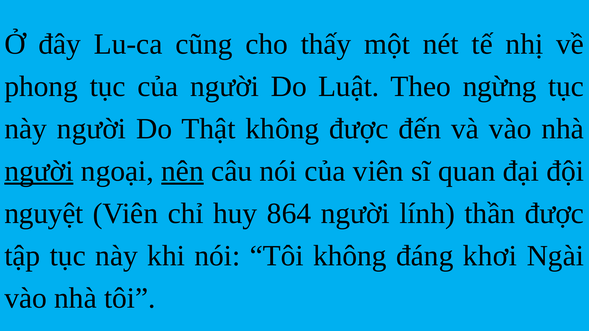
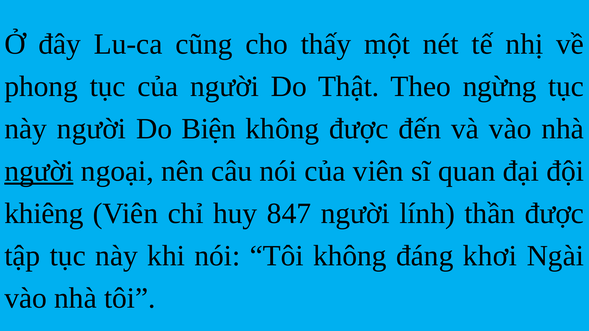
Luật: Luật -> Thật
Thật: Thật -> Biện
nên underline: present -> none
nguyệt: nguyệt -> khiêng
864: 864 -> 847
